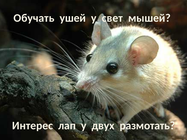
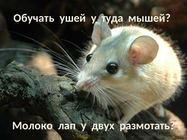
свет: свет -> туда
Интерес: Интерес -> Молоко
